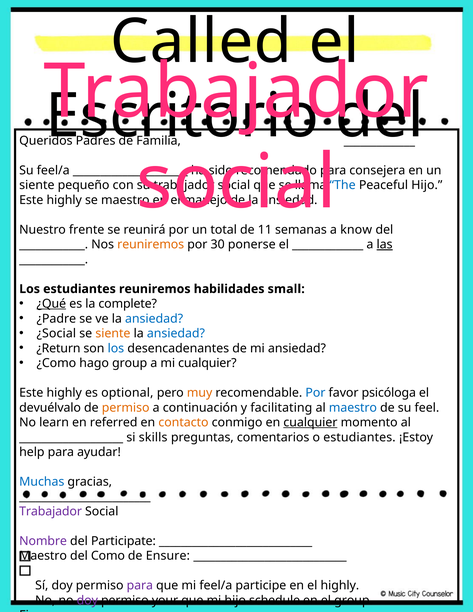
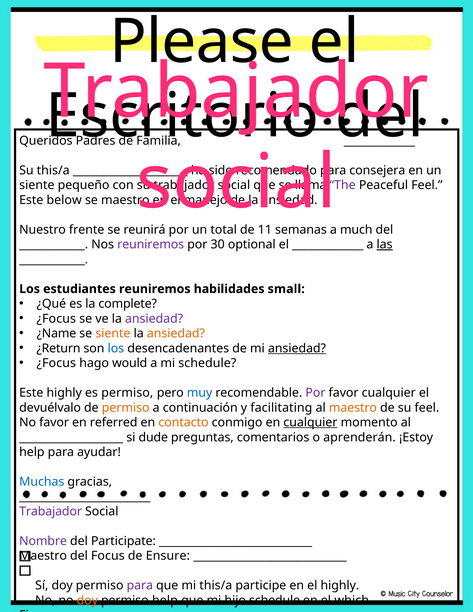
Called: Called -> Please
Su feel/a: feel/a -> this/a
The colour: blue -> purple
Peaceful Hijo: Hijo -> Feel
highly at (64, 200): highly -> below
know: know -> much
reuniremos at (151, 245) colour: orange -> purple
ponerse: ponerse -> optional
¿Qué underline: present -> none
¿Padre at (56, 319): ¿Padre -> ¿Focus
ansiedad at (154, 319) colour: blue -> purple
¿Social: ¿Social -> ¿Name
ansiedad at (176, 334) colour: blue -> orange
ansiedad at (297, 348) underline: none -> present
¿Como at (56, 363): ¿Como -> ¿Focus
hago group: group -> would
mi cualquier: cualquier -> schedule
es optional: optional -> permiso
muy colour: orange -> blue
Por at (315, 393) colour: blue -> purple
favor psicóloga: psicóloga -> cualquier
maestro at (353, 408) colour: blue -> orange
No learn: learn -> favor
skills: skills -> dude
o estudiantes: estudiantes -> aprenderán
Como: Como -> Focus
mi feel/a: feel/a -> this/a
doy at (87, 601) colour: purple -> orange
permiso your: your -> help
el group: group -> which
